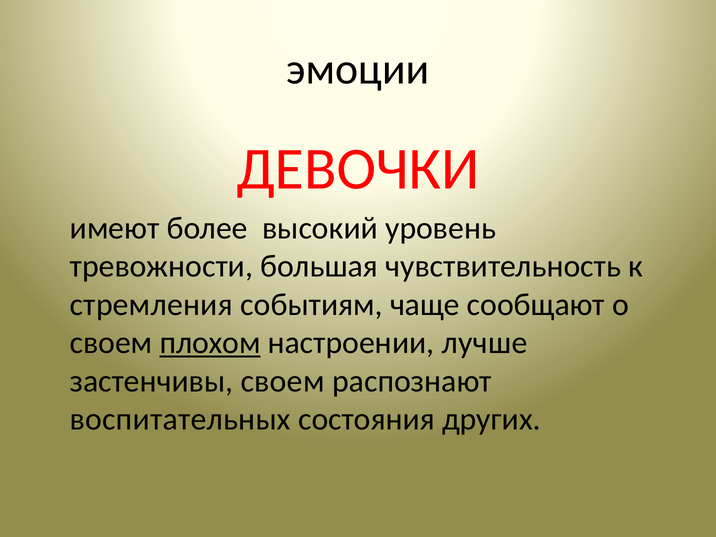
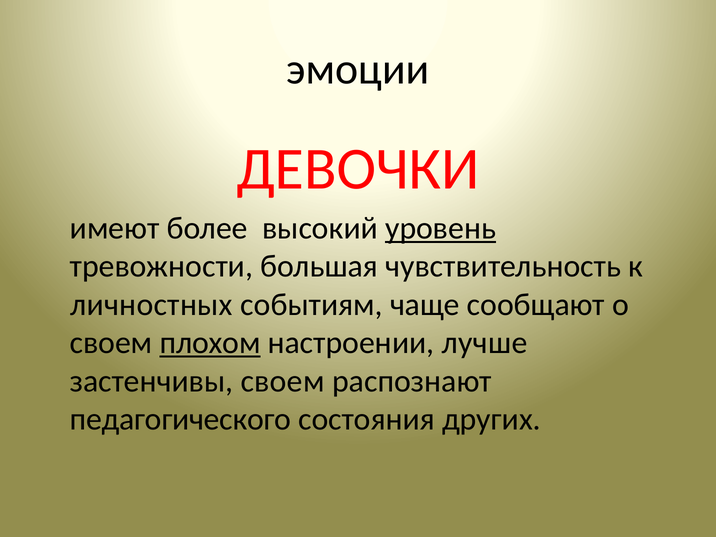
уровень underline: none -> present
стремления: стремления -> личностных
воспитательных: воспитательных -> педагогического
